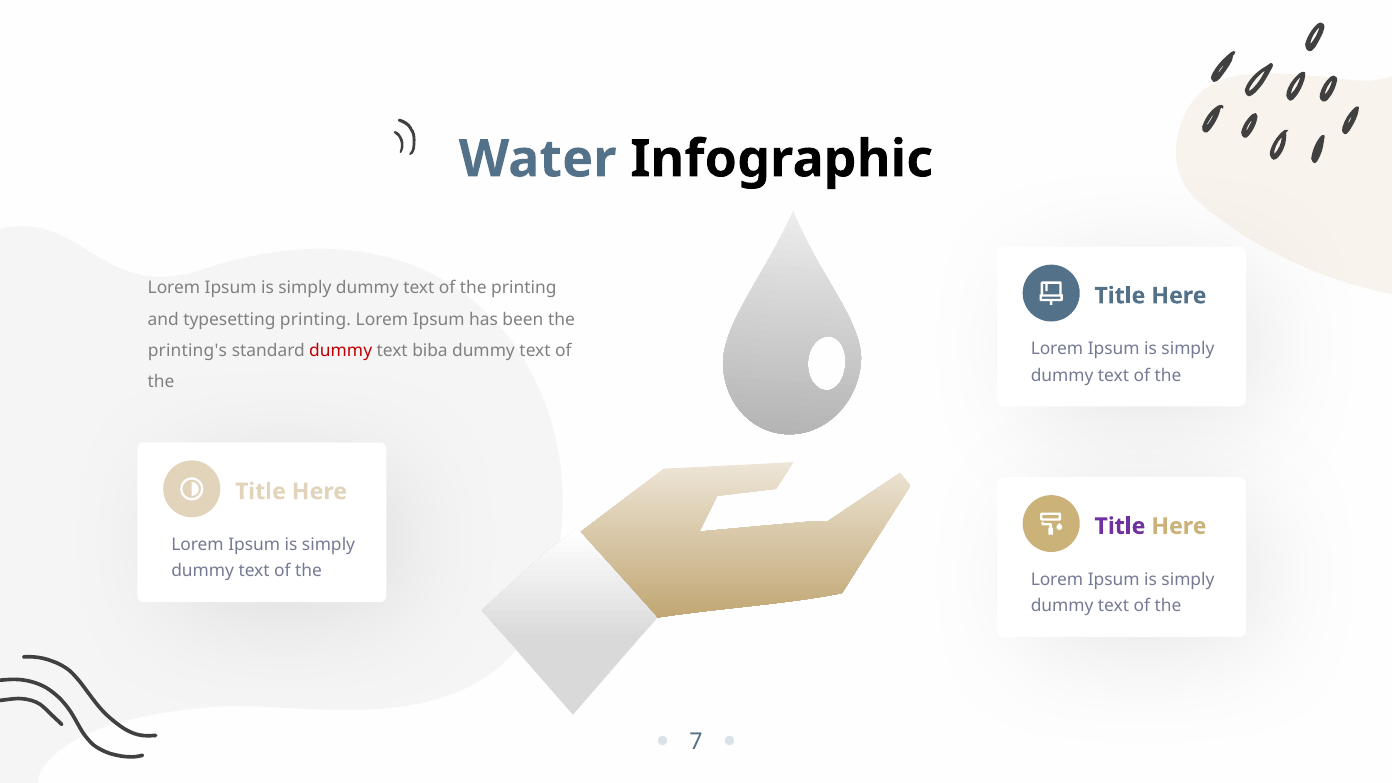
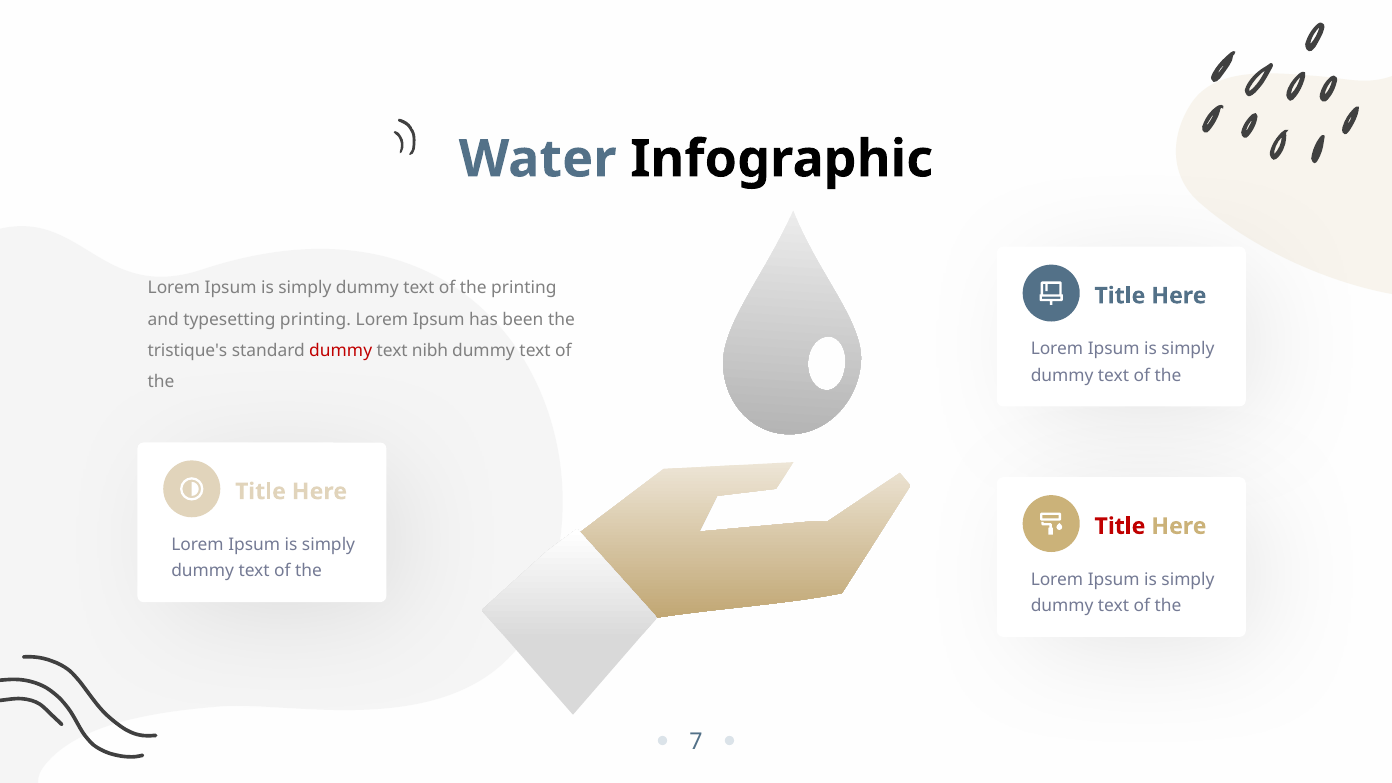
printing's: printing's -> tristique's
biba: biba -> nibh
Title at (1120, 526) colour: purple -> red
